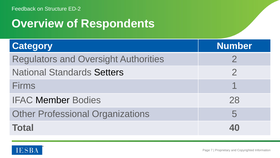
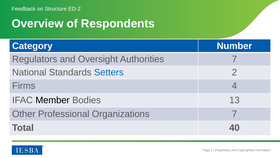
Authorities 2: 2 -> 7
Setters colour: black -> blue
1: 1 -> 4
28: 28 -> 13
Organizations 5: 5 -> 7
